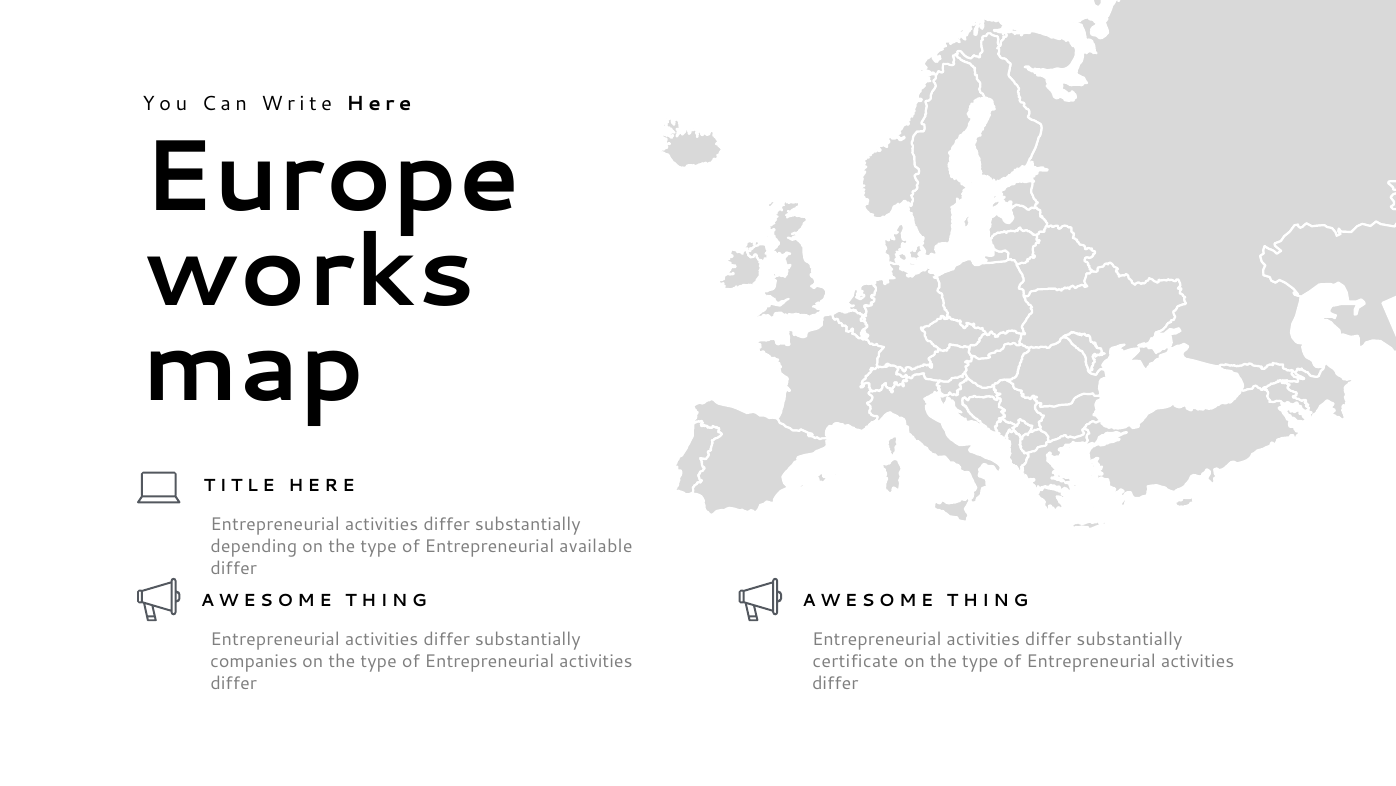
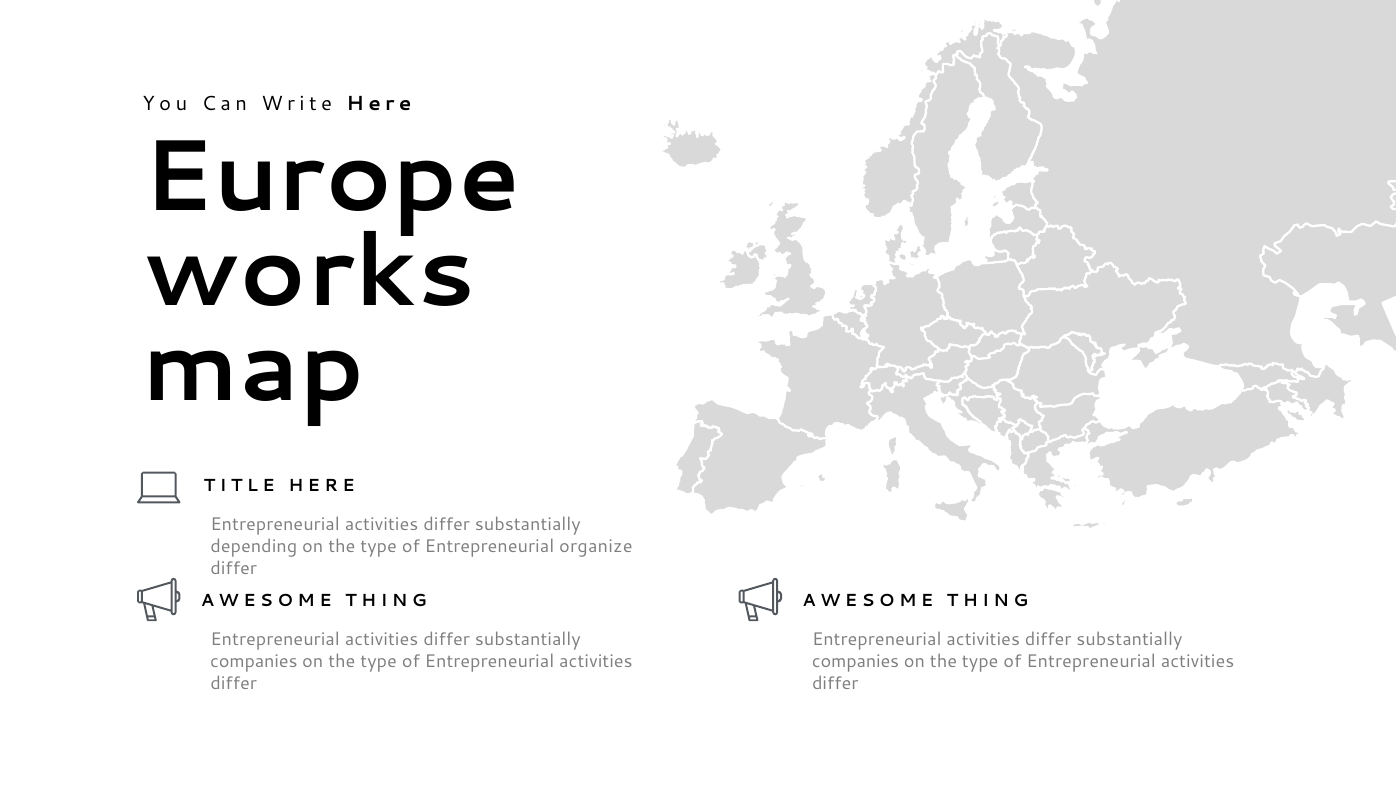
available: available -> organize
certificate at (855, 661): certificate -> companies
